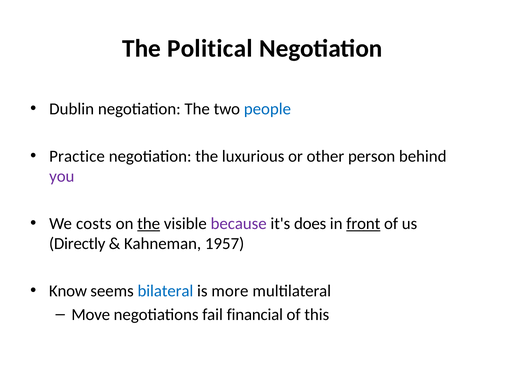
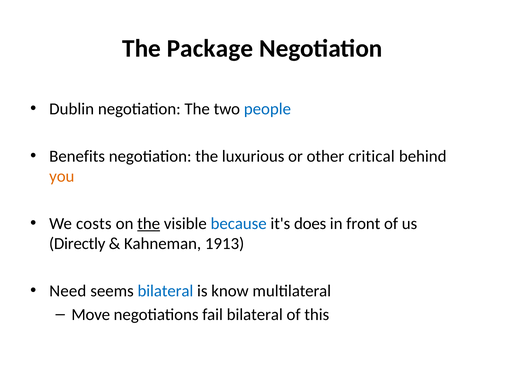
Political: Political -> Package
Practice: Practice -> Benefits
person: person -> critical
you colour: purple -> orange
because colour: purple -> blue
front underline: present -> none
1957: 1957 -> 1913
Know: Know -> Need
more: more -> know
fail financial: financial -> bilateral
